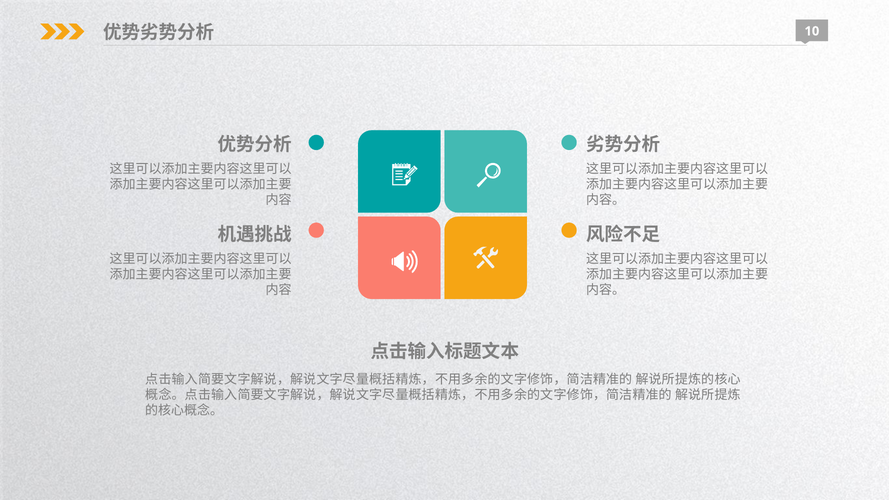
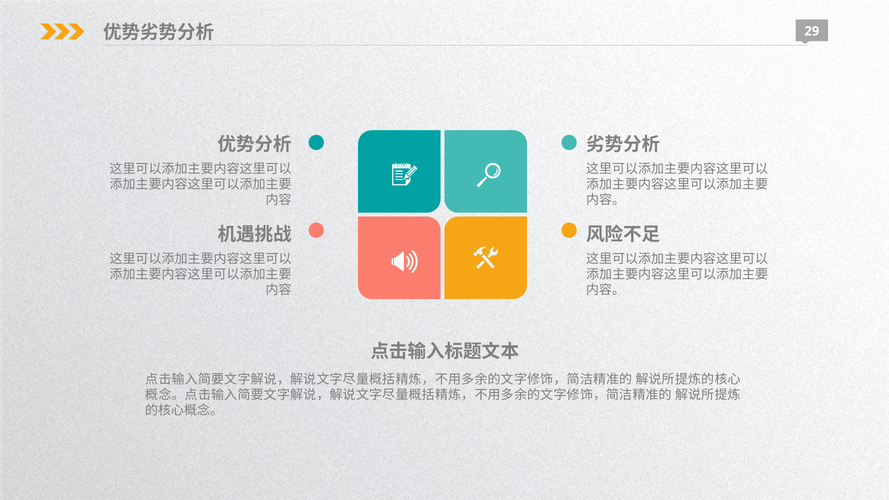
10: 10 -> 29
